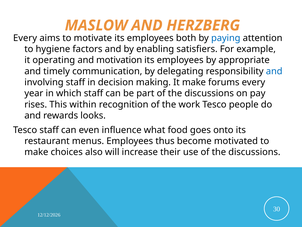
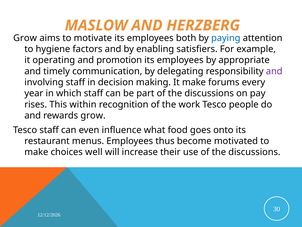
Every at (25, 38): Every -> Grow
motivation: motivation -> promotion
and at (274, 71) colour: blue -> purple
rewards looks: looks -> grow
also: also -> well
